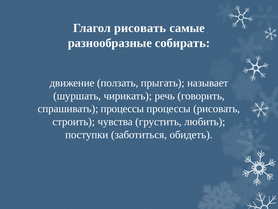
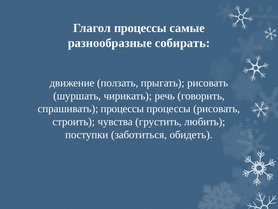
Глагол рисовать: рисовать -> процессы
прыгать называет: называет -> рисовать
